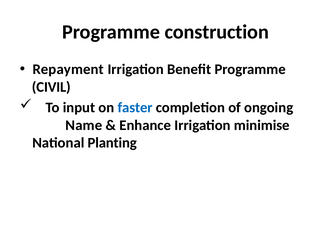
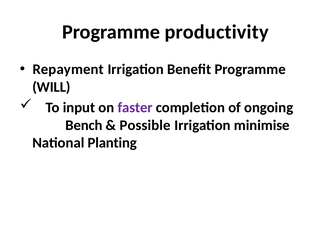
construction: construction -> productivity
CIVIL: CIVIL -> WILL
faster colour: blue -> purple
Name: Name -> Bench
Enhance: Enhance -> Possible
